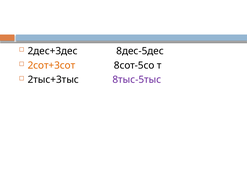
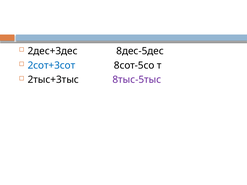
2сот+3сот colour: orange -> blue
